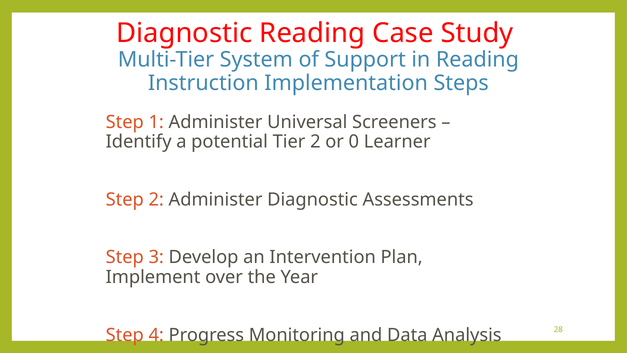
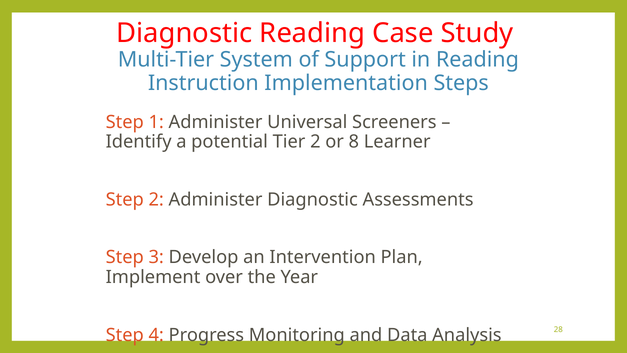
0: 0 -> 8
